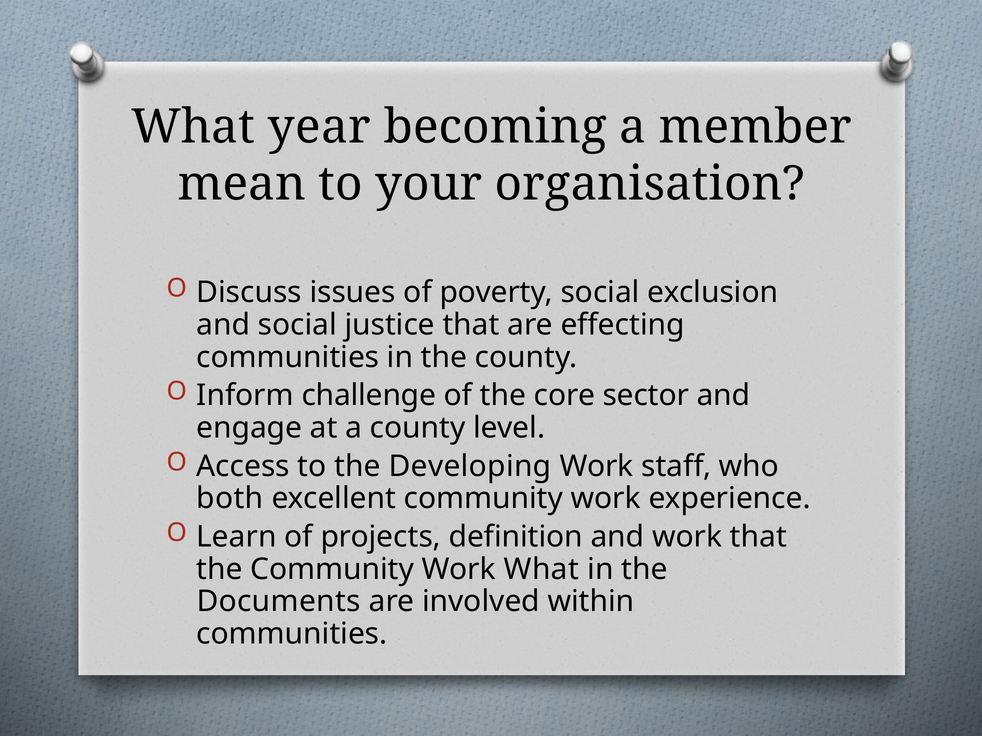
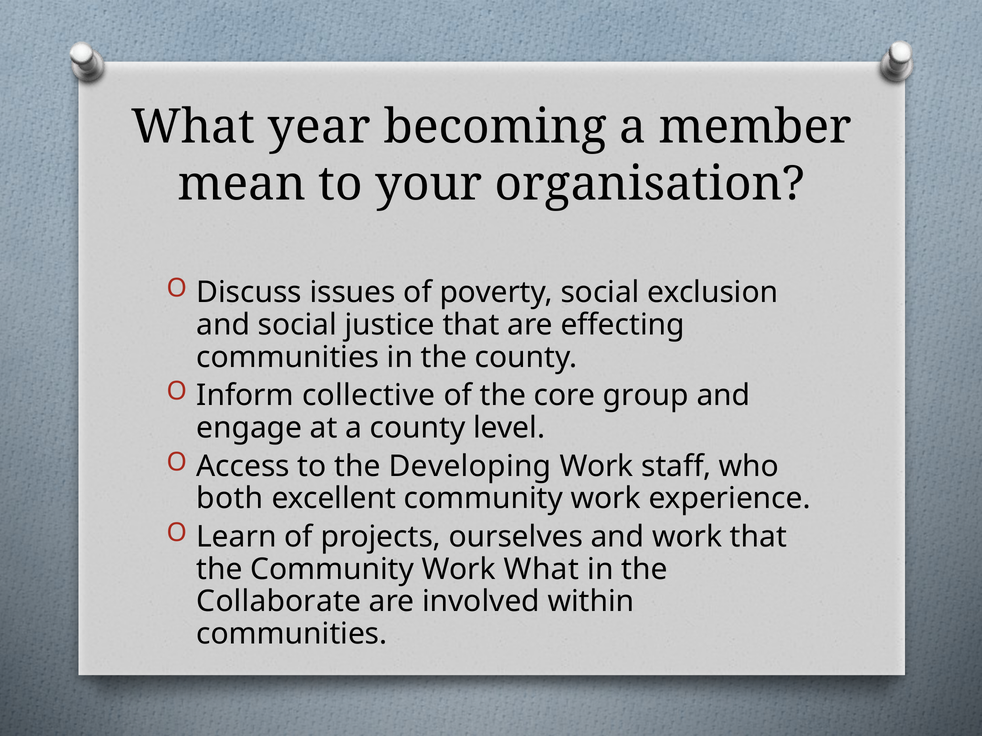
challenge: challenge -> collective
sector: sector -> group
definition: definition -> ourselves
Documents: Documents -> Collaborate
